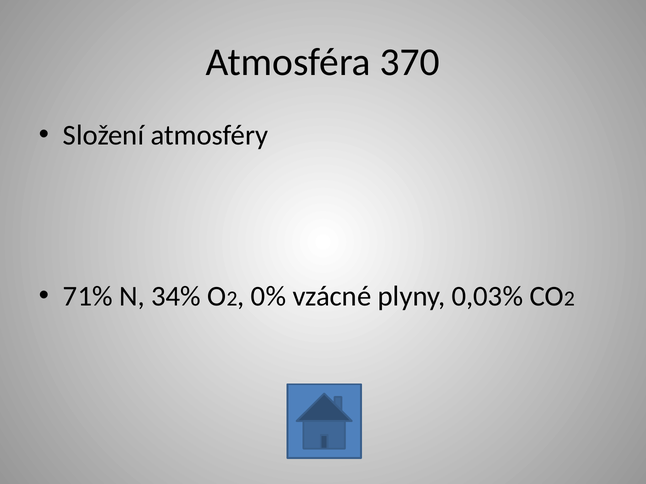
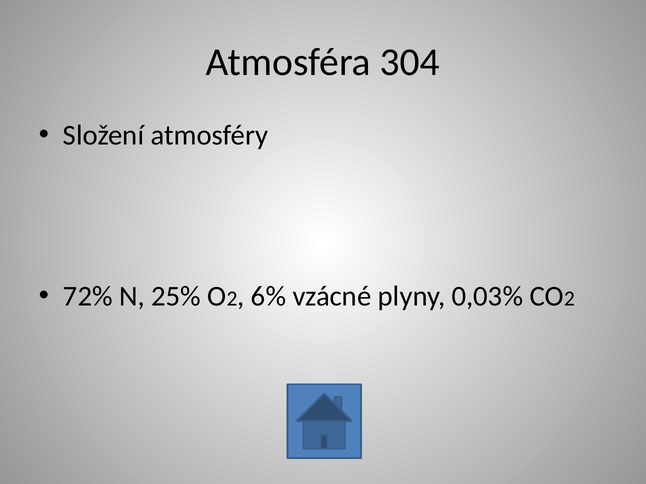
370: 370 -> 304
71%: 71% -> 72%
34%: 34% -> 25%
0%: 0% -> 6%
